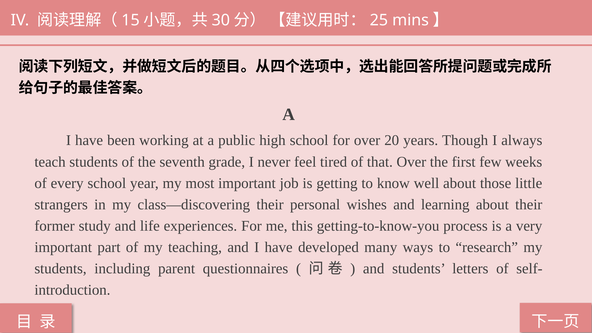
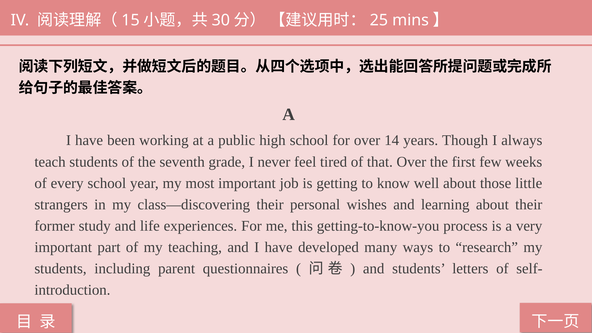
20: 20 -> 14
